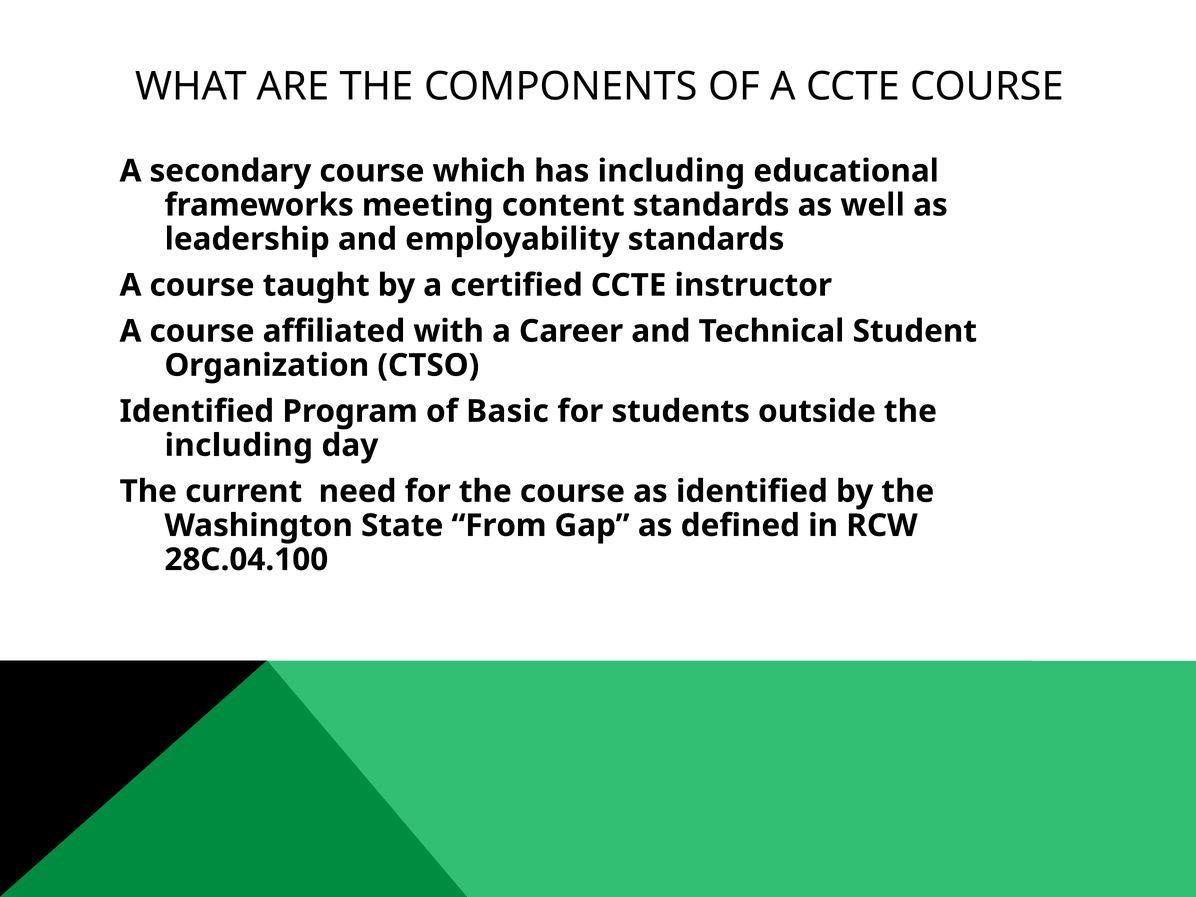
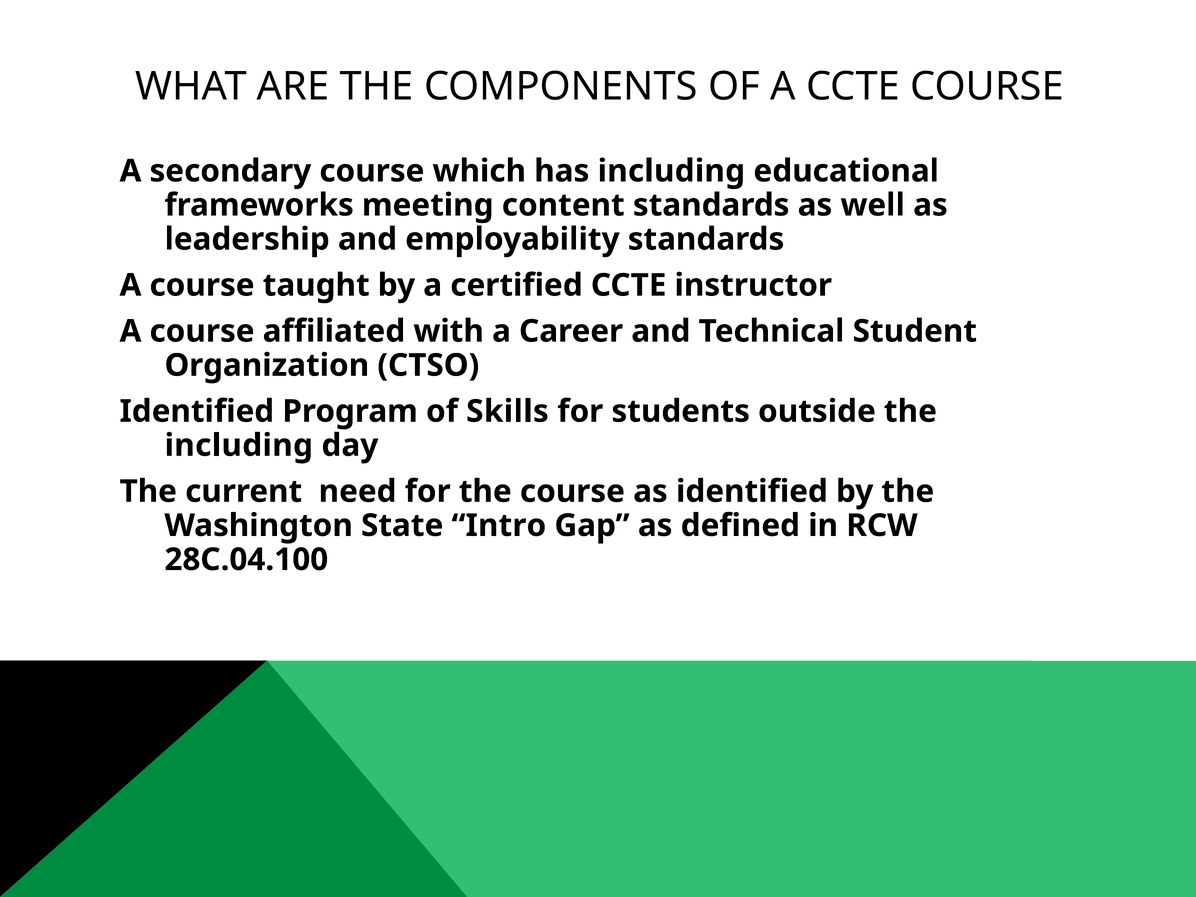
Basic: Basic -> Skills
From: From -> Intro
